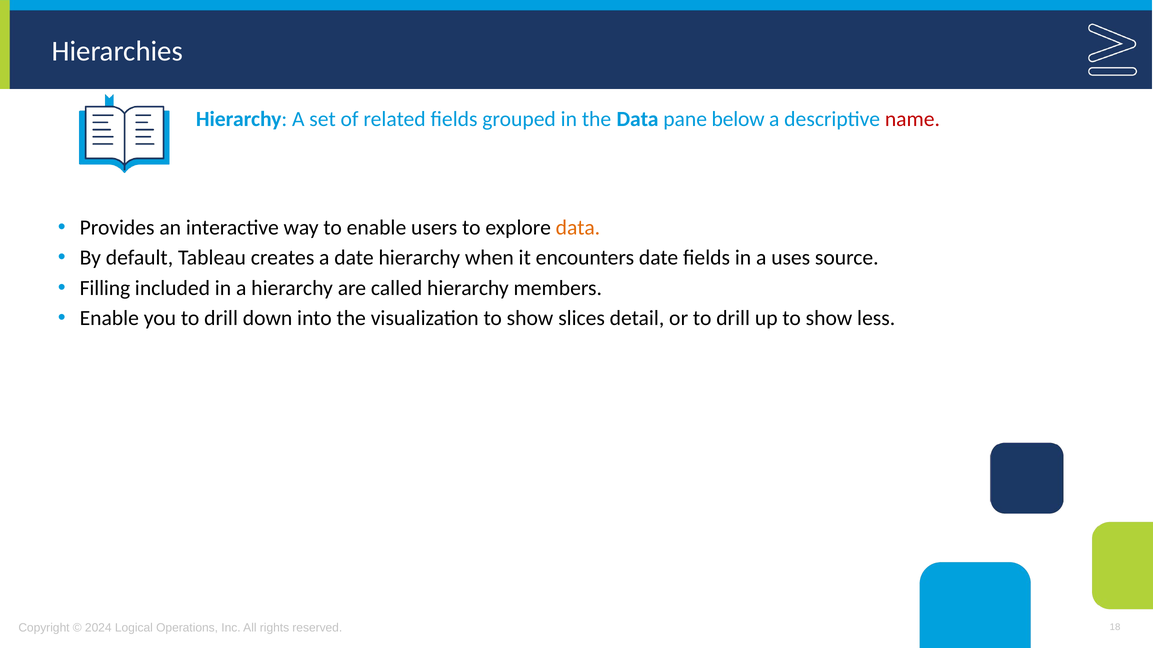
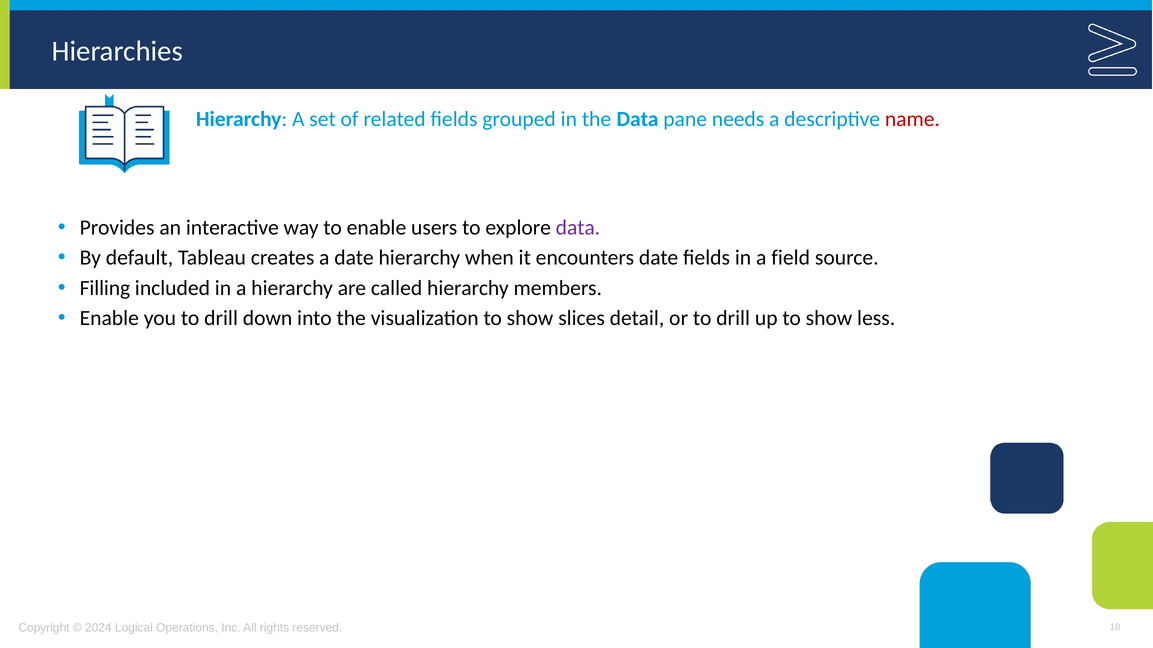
below: below -> needs
data at (578, 228) colour: orange -> purple
uses: uses -> field
